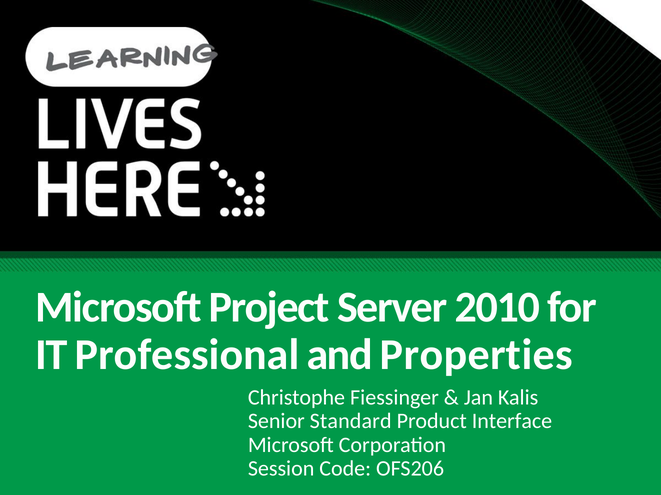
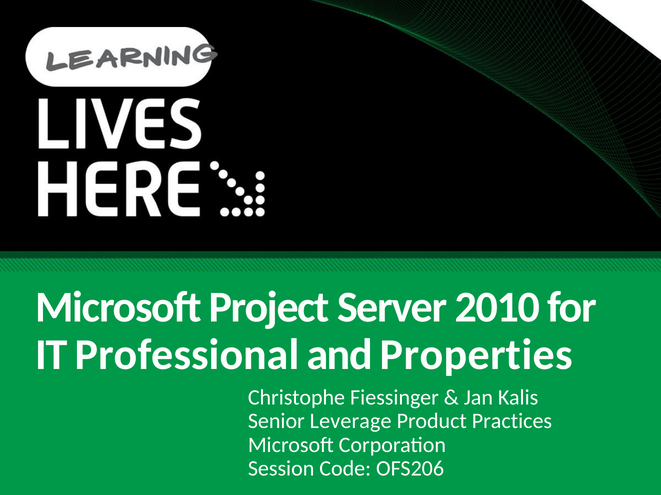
Standard: Standard -> Leverage
Interface: Interface -> Practices
